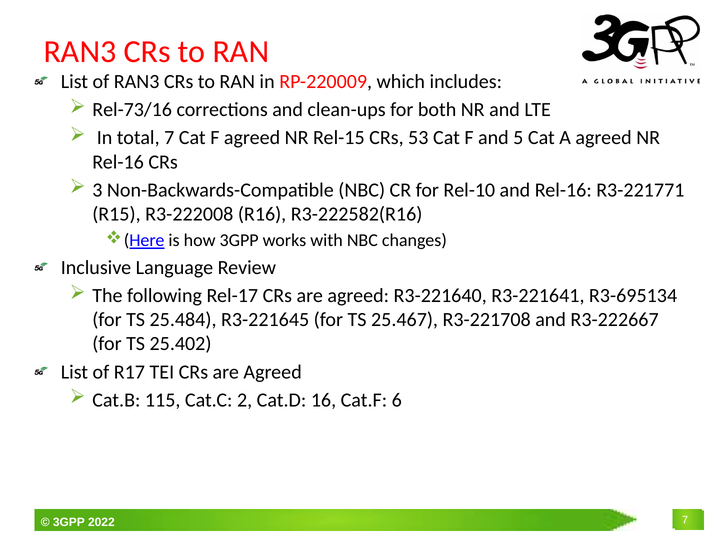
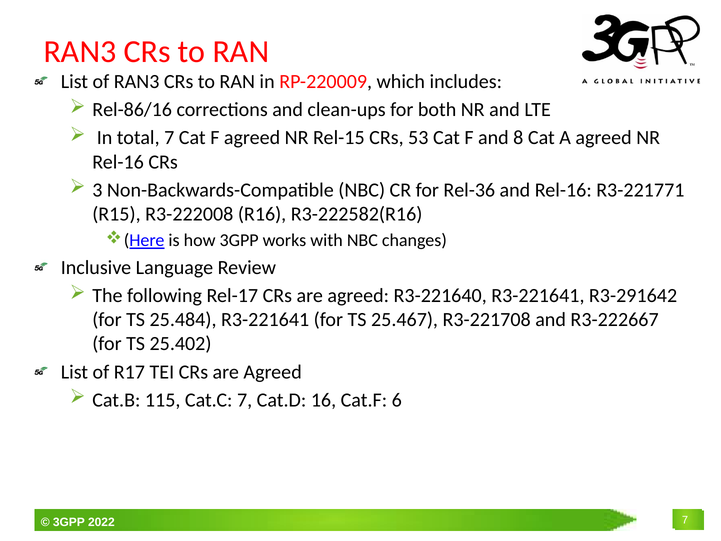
Rel-73/16: Rel-73/16 -> Rel-86/16
5: 5 -> 8
Rel-10: Rel-10 -> Rel-36
R3-695134: R3-695134 -> R3-291642
25.484 R3-221645: R3-221645 -> R3-221641
Cat.C 2: 2 -> 7
